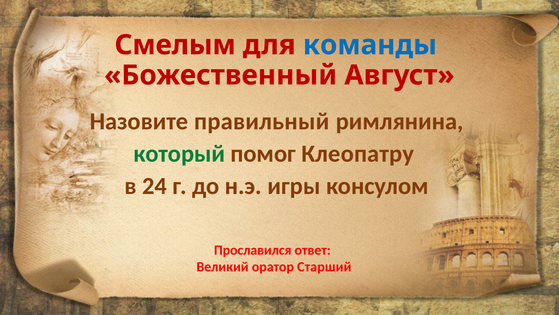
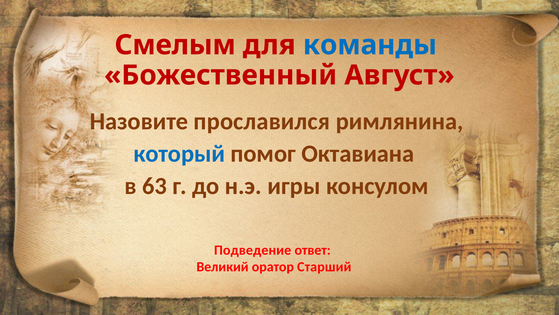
правильный: правильный -> прославился
который colour: green -> blue
Клеопатру: Клеопатру -> Октавиана
24: 24 -> 63
Прославился: Прославился -> Подведение
